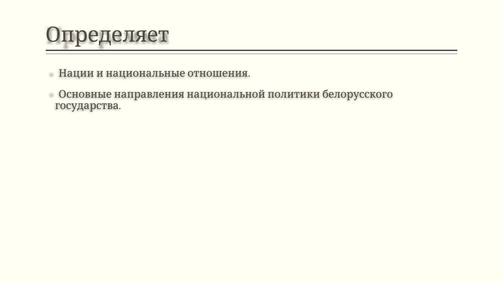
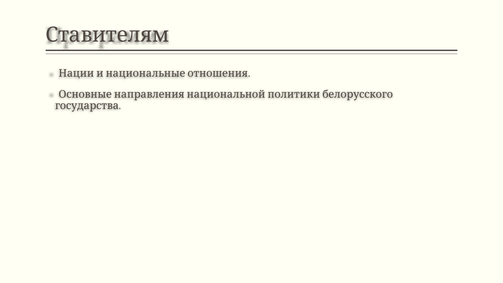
Определяет: Определяет -> Ставителям
